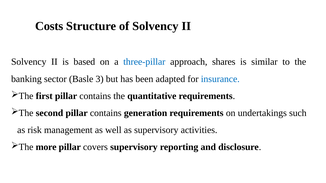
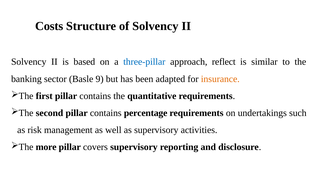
shares: shares -> reflect
3: 3 -> 9
insurance colour: blue -> orange
generation: generation -> percentage
